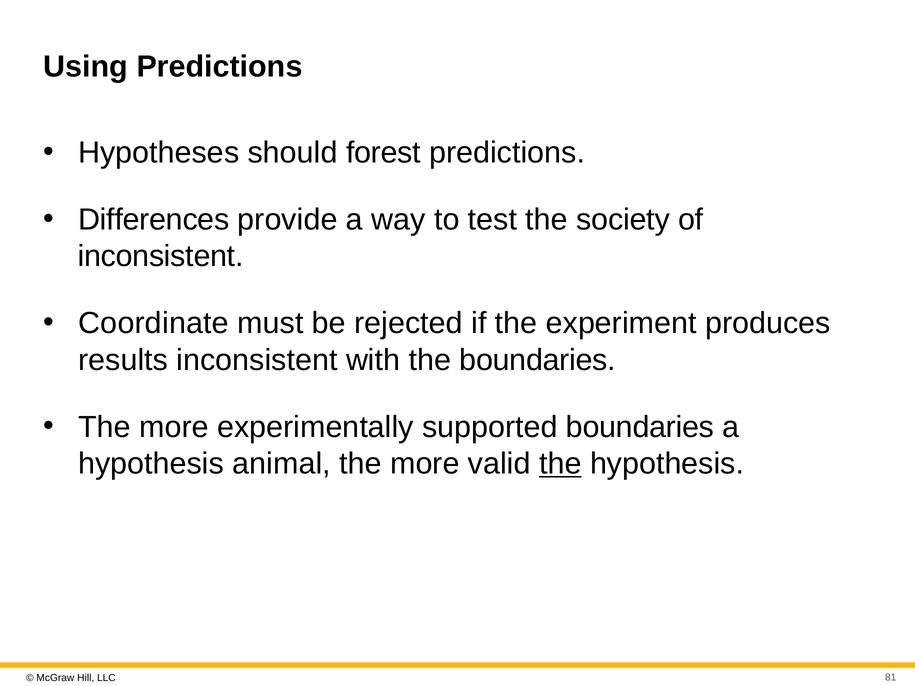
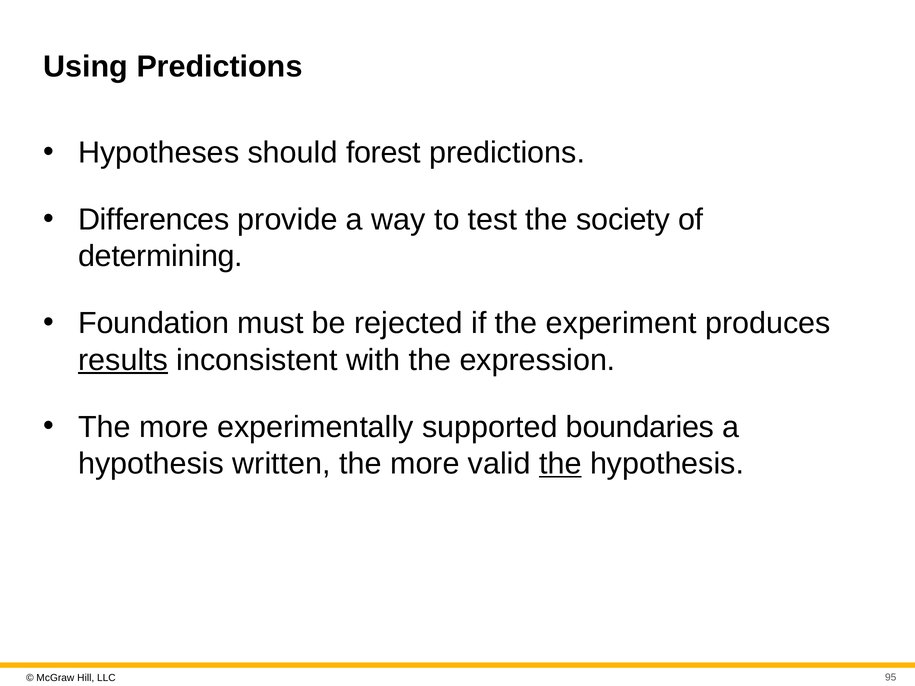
inconsistent at (161, 256): inconsistent -> determining
Coordinate: Coordinate -> Foundation
results underline: none -> present
the boundaries: boundaries -> expression
animal: animal -> written
81: 81 -> 95
